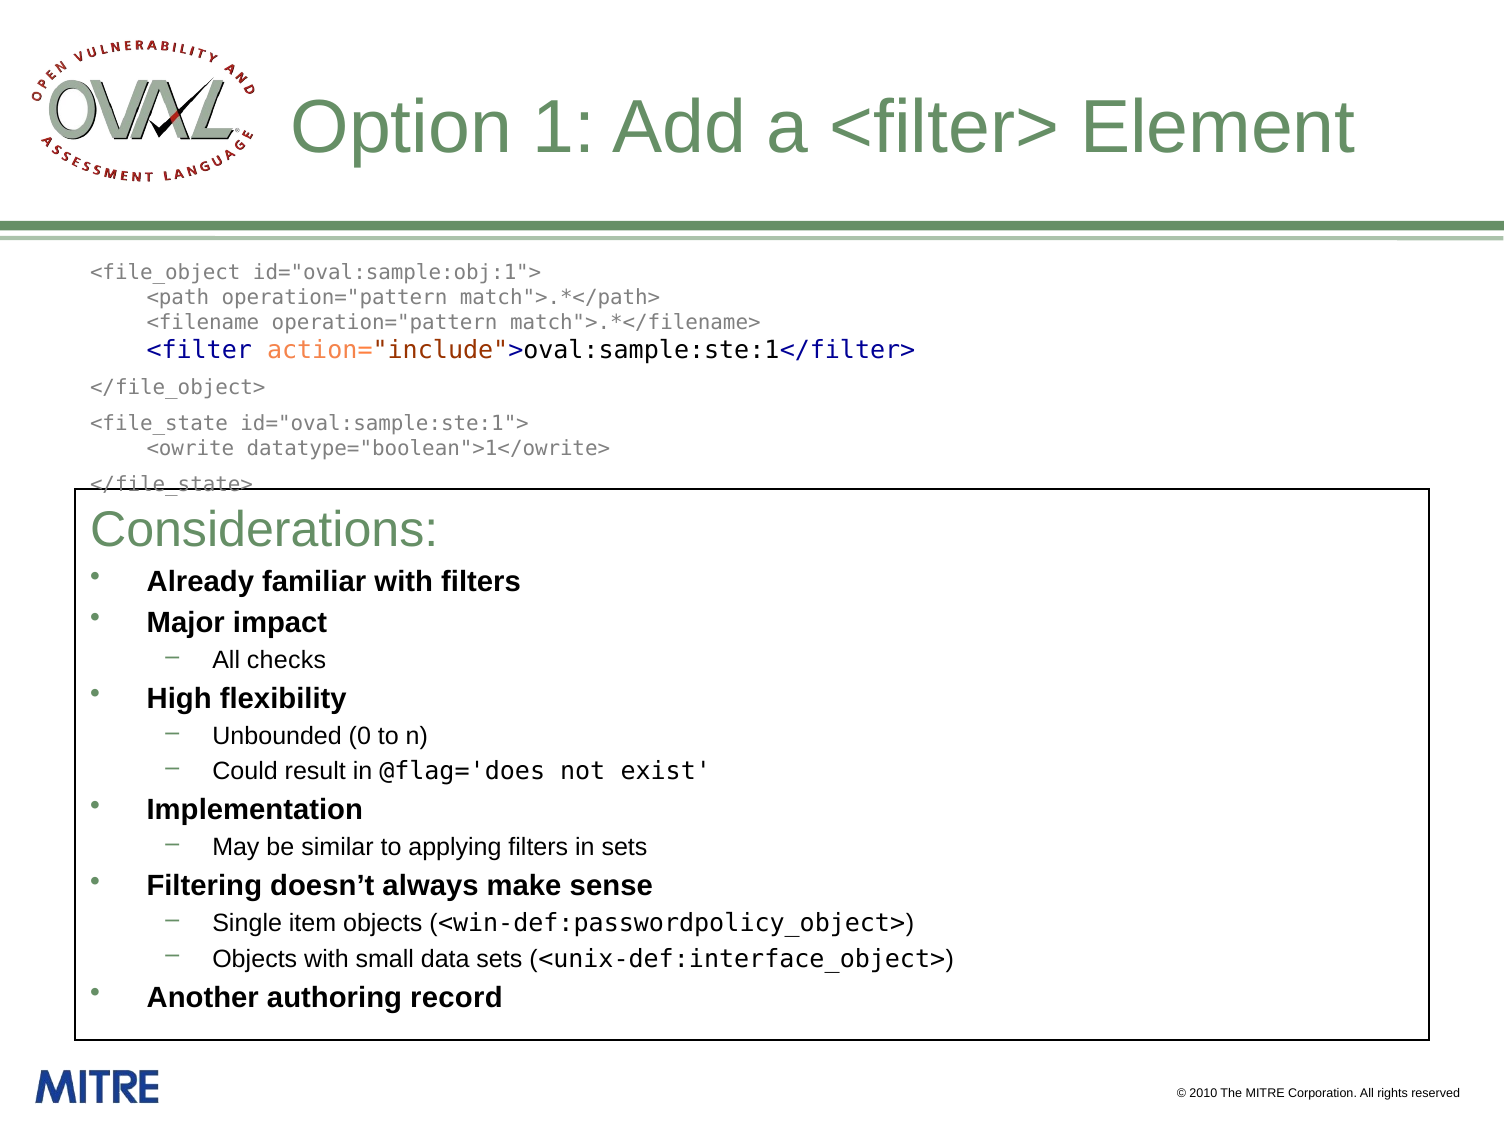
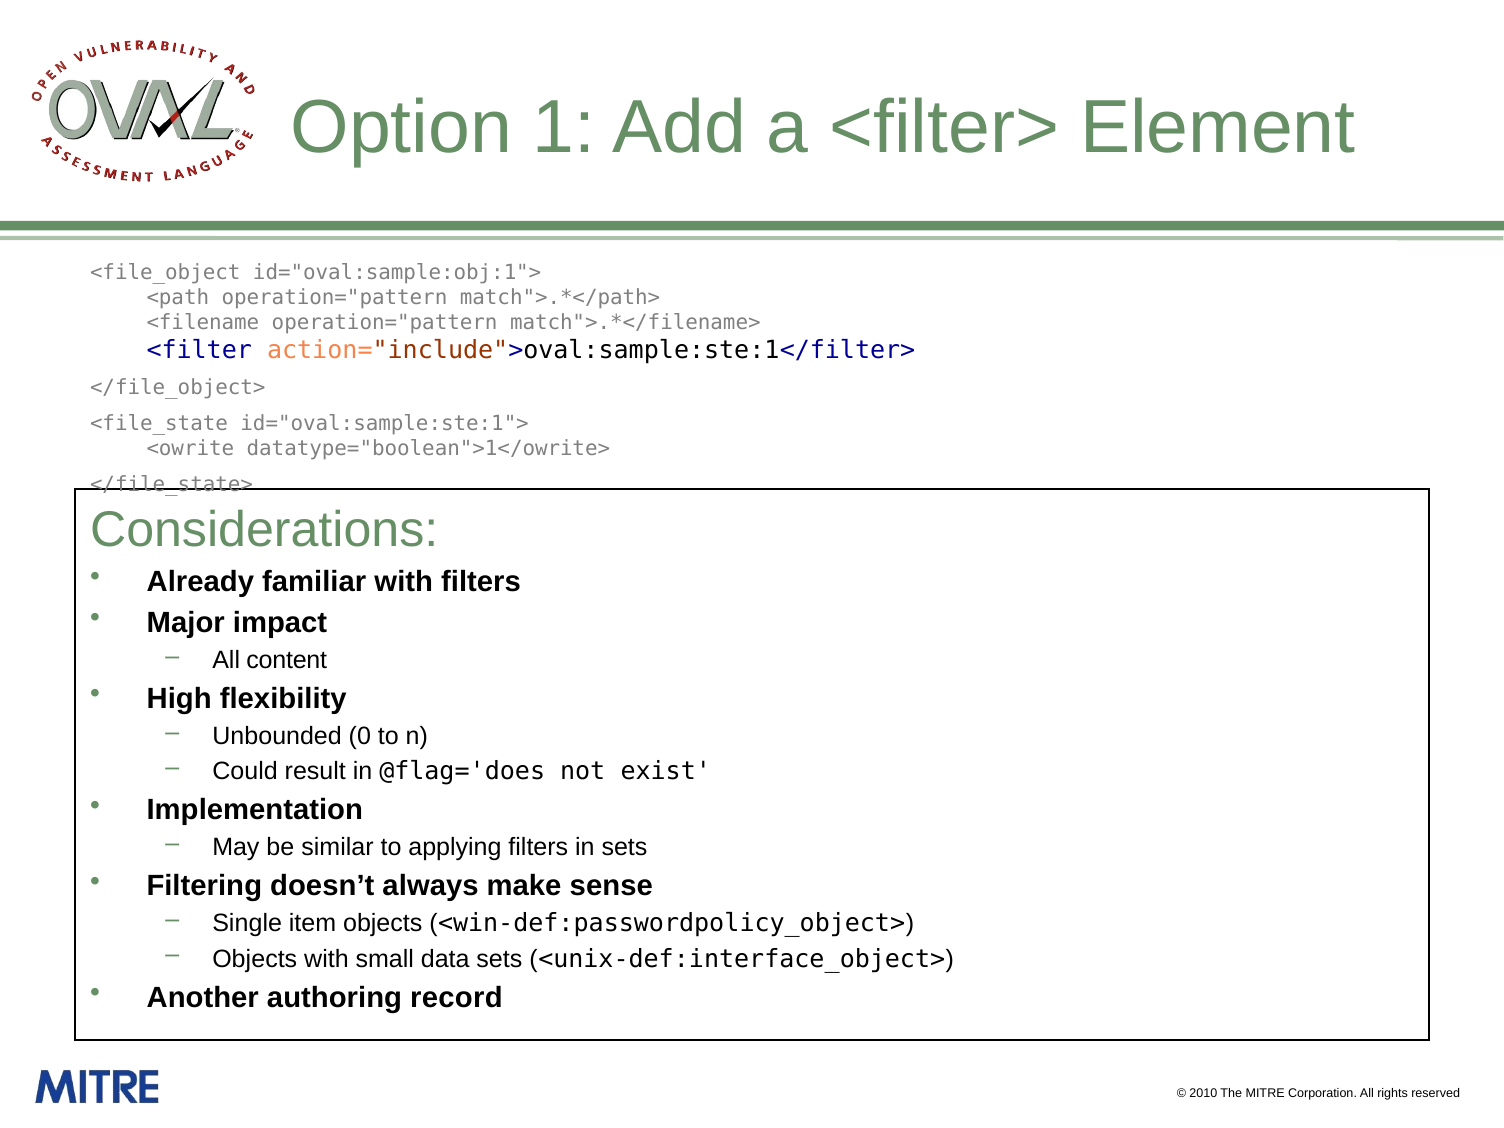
checks: checks -> content
